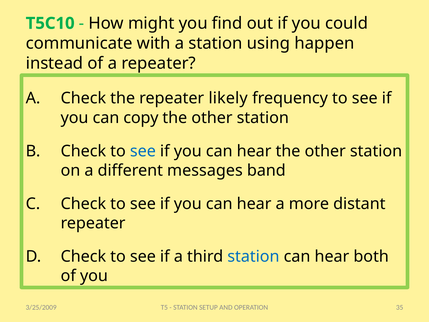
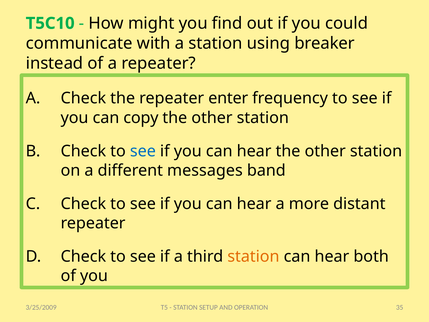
happen: happen -> breaker
likely: likely -> enter
station at (253, 256) colour: blue -> orange
